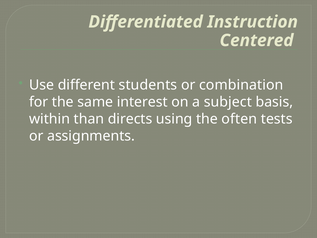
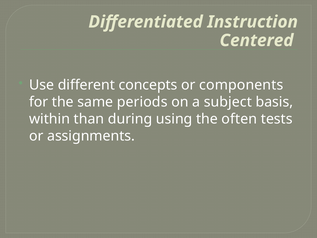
students: students -> concepts
combination: combination -> components
interest: interest -> periods
directs: directs -> during
